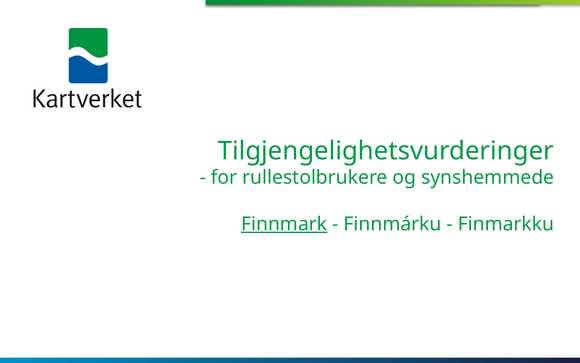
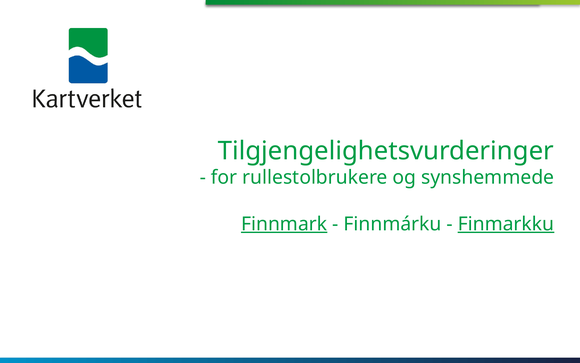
Finmarkku underline: none -> present
